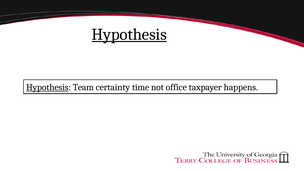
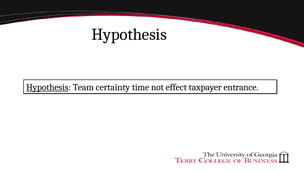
Hypothesis at (129, 34) underline: present -> none
office: office -> effect
happens: happens -> entrance
